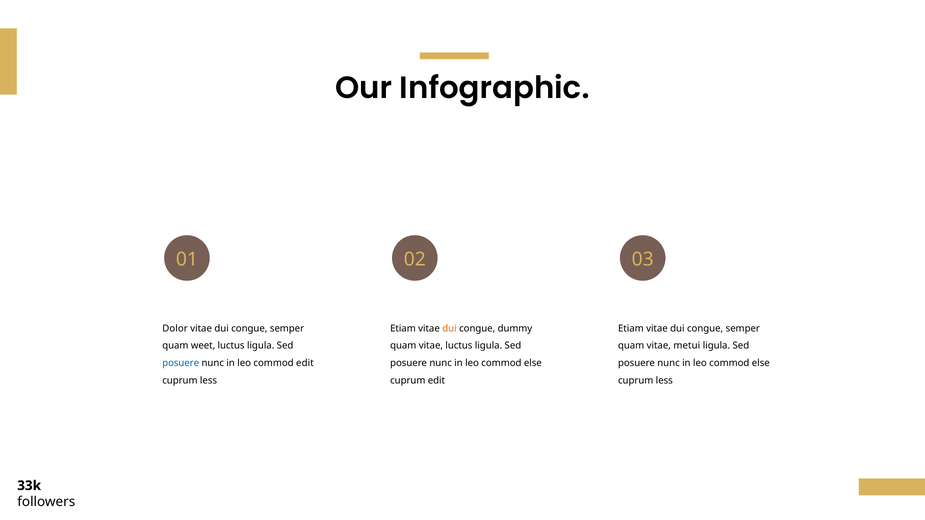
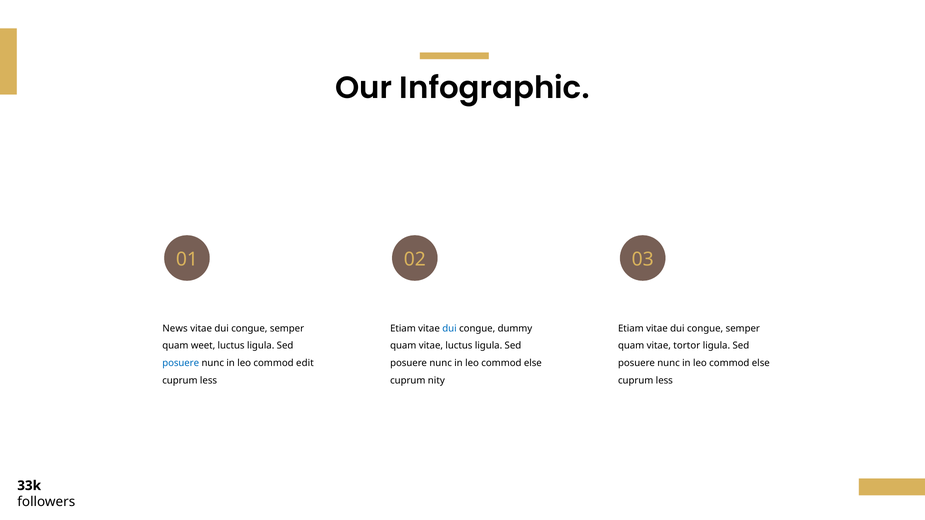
Dolor: Dolor -> News
dui at (449, 329) colour: orange -> blue
metui: metui -> tortor
cuprum edit: edit -> nity
